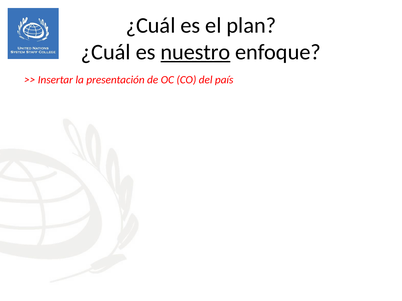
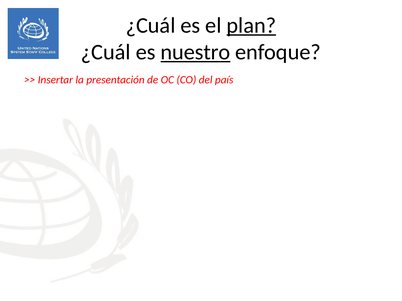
plan underline: none -> present
